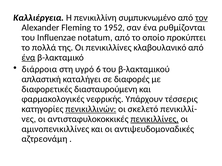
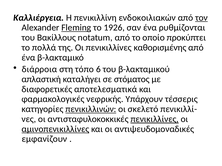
συμπυκνωμένο: συμπυκνωμένο -> ενδοκοιλιακών
Fleming underline: none -> present
1952: 1952 -> 1926
Influenzae: Influenzae -> Βακίλλους
κλαβουλανικό: κλαβουλανικό -> καθορισμένης
ένα at (28, 58) underline: present -> none
υγρό: υγρό -> τόπο
διαφορές: διαφορές -> στόματος
διασταυρούμενη: διασταυρούμενη -> αποτελεσματικά
αμινοπενικιλλίνες underline: none -> present
αζτρεονάμη: αζτρεονάμη -> εμφανίζουν
